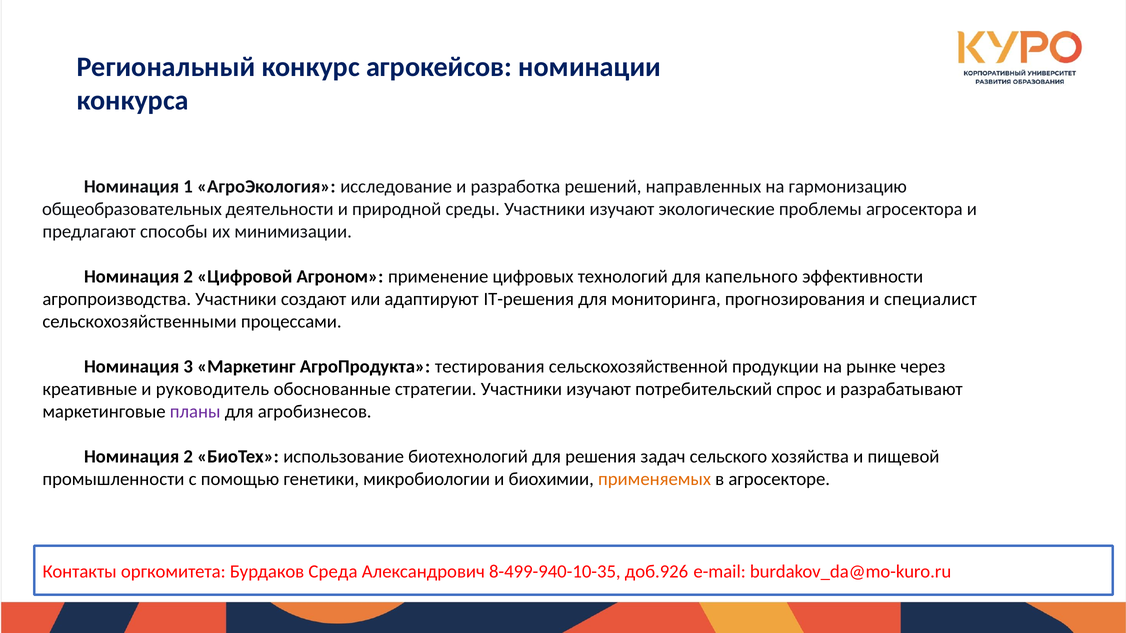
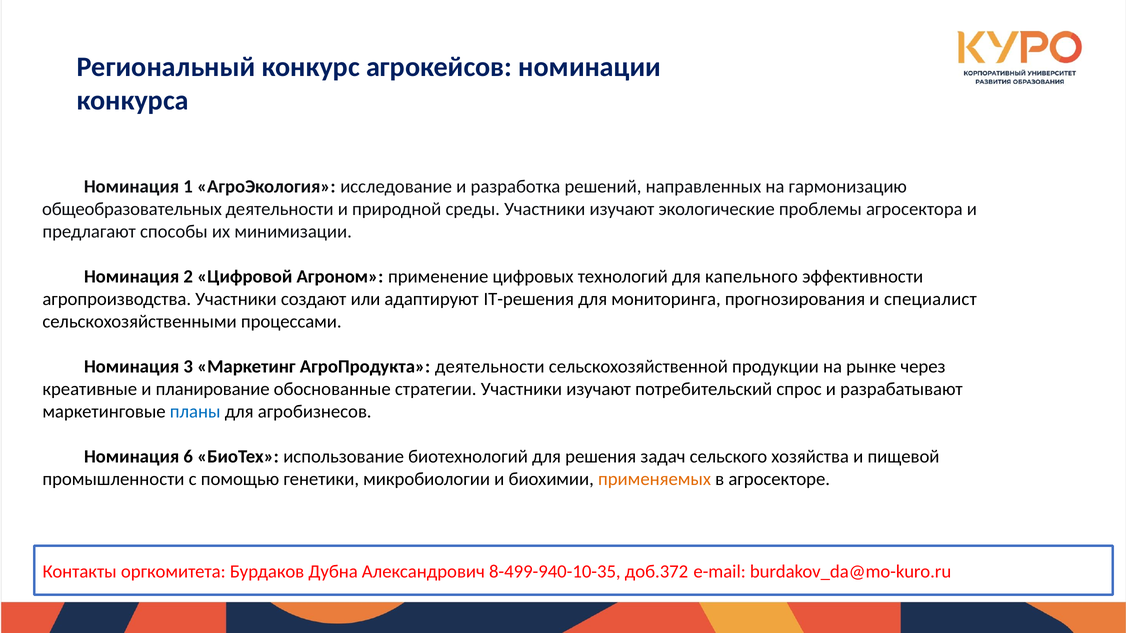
АгроПродукта тестирования: тестирования -> деятельности
руководитель: руководитель -> планирование
планы colour: purple -> blue
2 at (188, 457): 2 -> 6
Среда: Среда -> Дубна
доб.926: доб.926 -> доб.372
